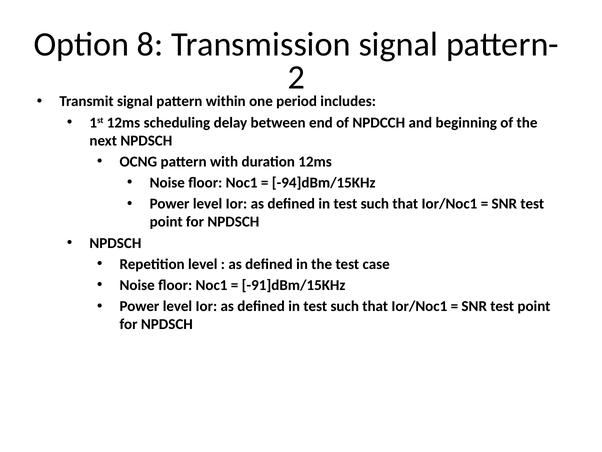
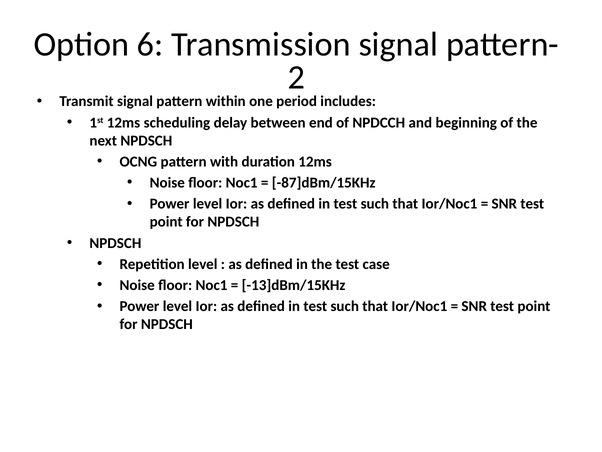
8: 8 -> 6
-94]dBm/15KHz: -94]dBm/15KHz -> -87]dBm/15KHz
-91]dBm/15KHz: -91]dBm/15KHz -> -13]dBm/15KHz
